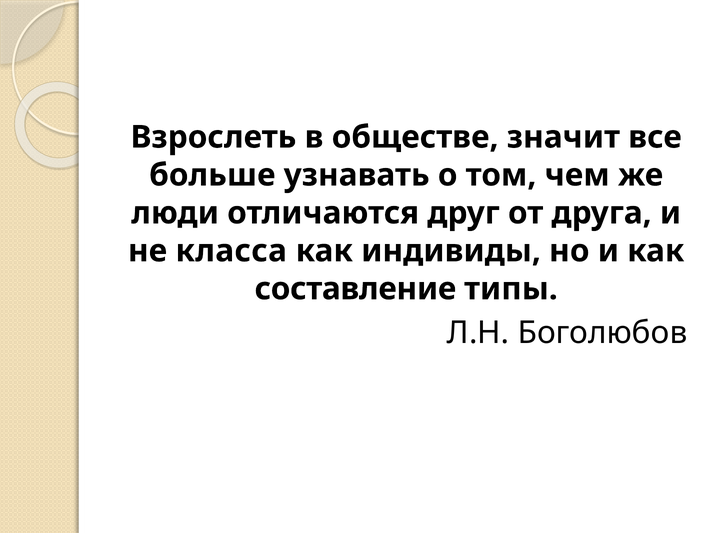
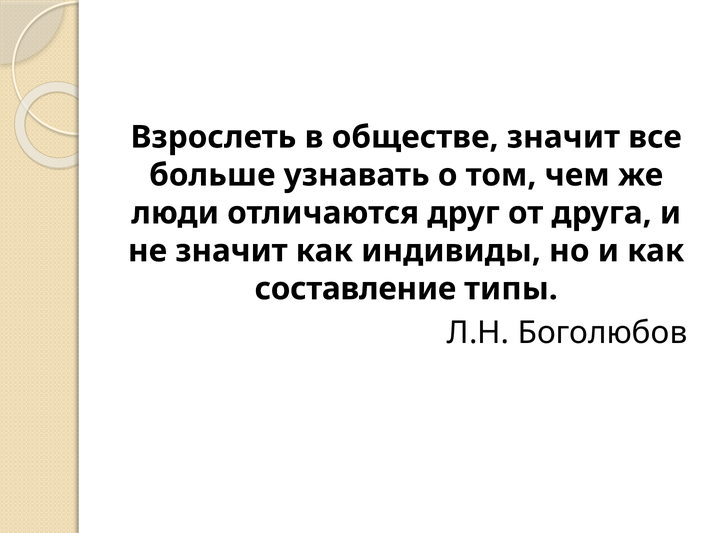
не класса: класса -> значит
